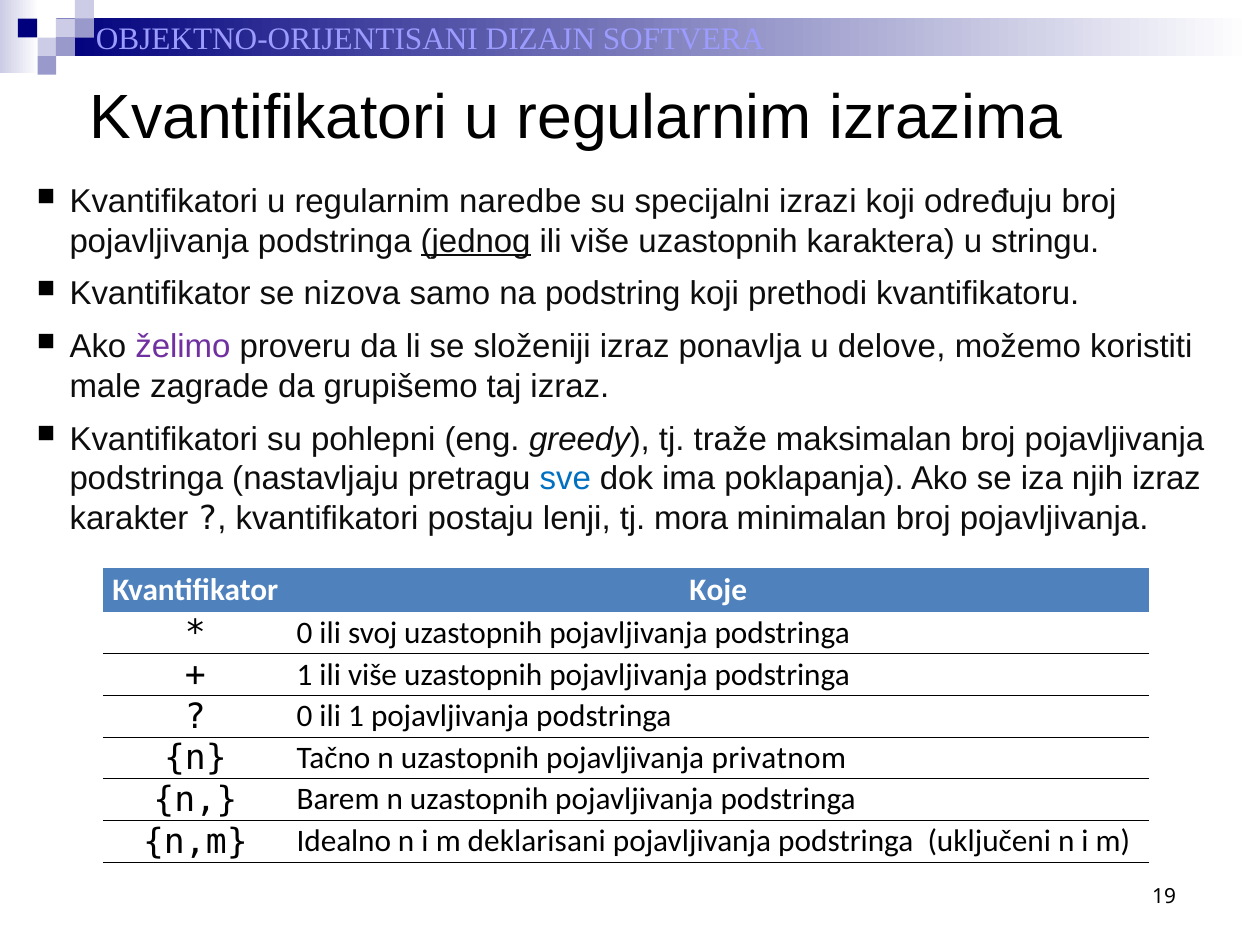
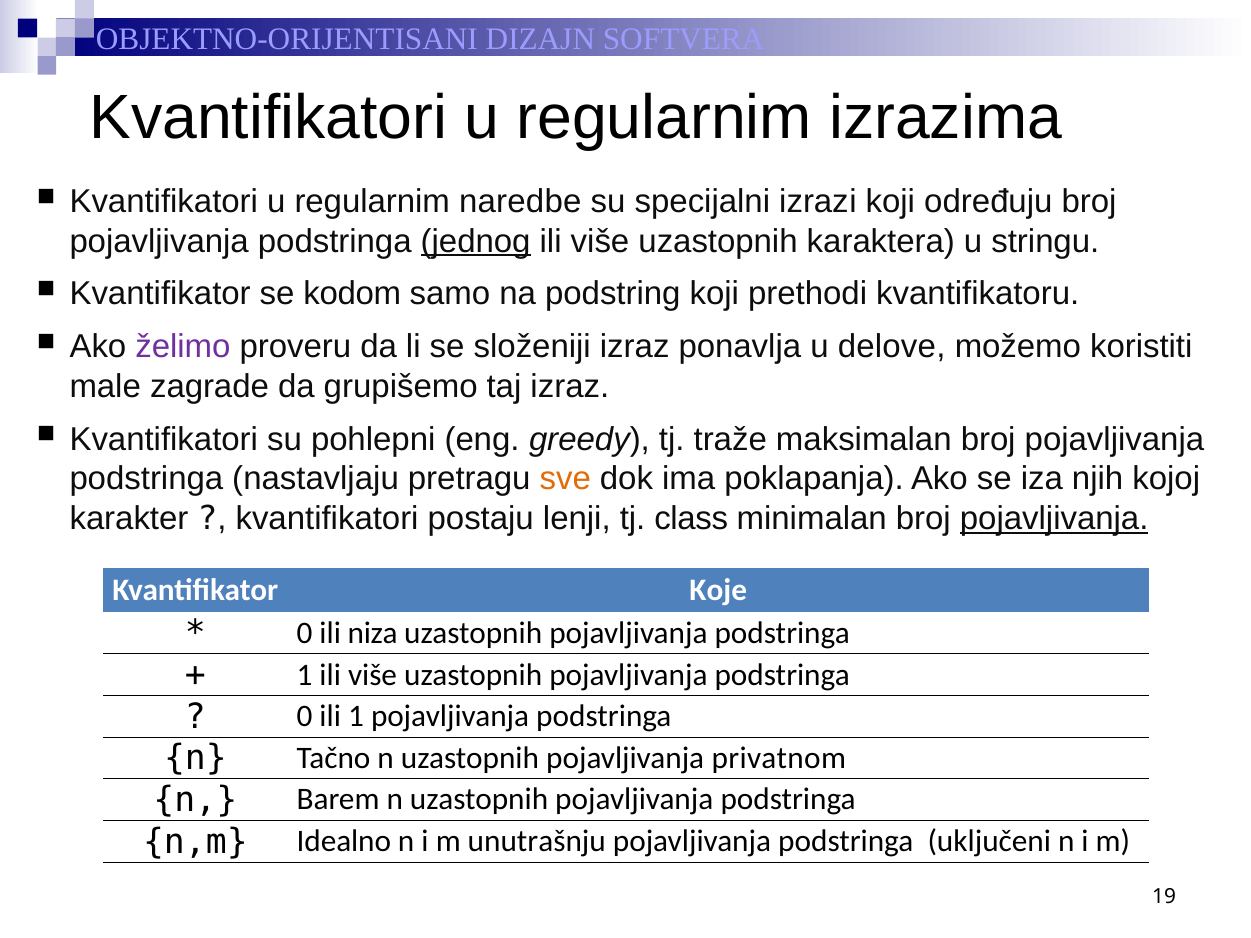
nizova: nizova -> kodom
sve colour: blue -> orange
njih izraz: izraz -> kojoj
mora: mora -> class
pojavljivanja at (1054, 519) underline: none -> present
svoj: svoj -> niza
deklarisani: deklarisani -> unutrašnju
